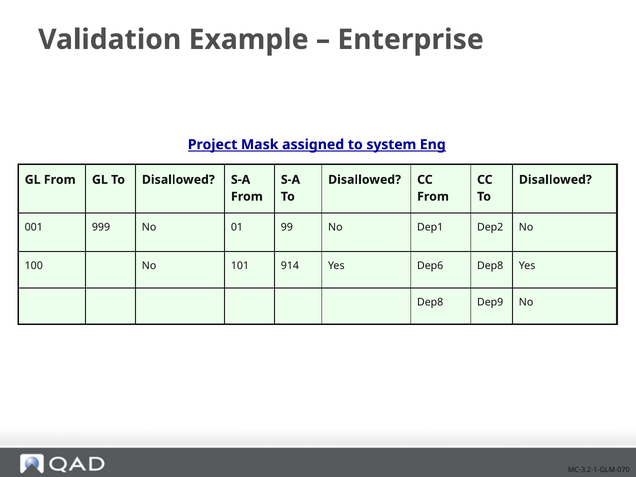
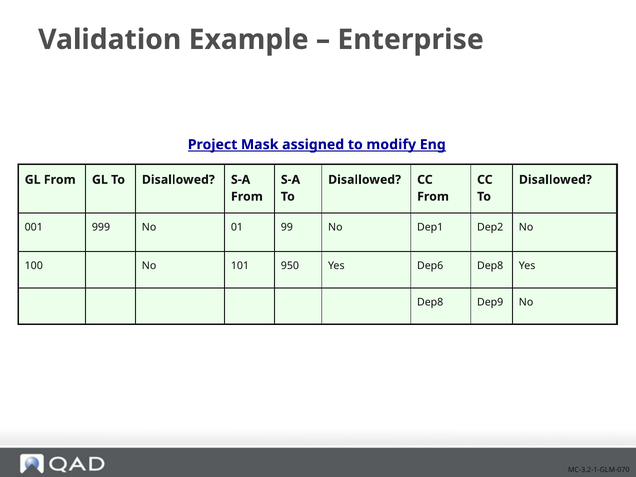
system: system -> modify
914: 914 -> 950
